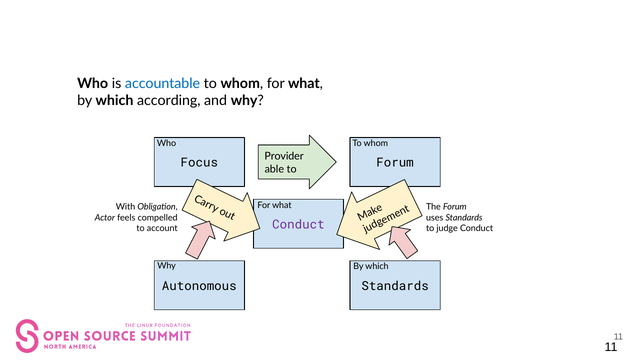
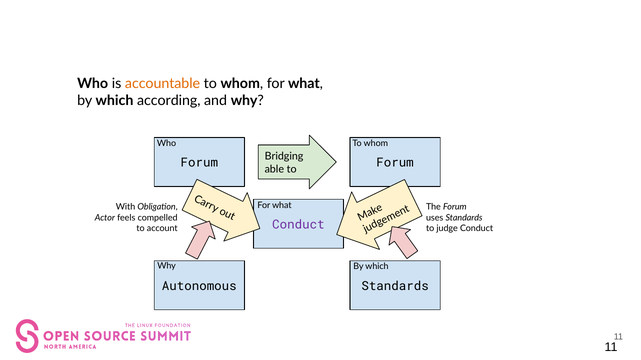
accountable colour: blue -> orange
Provider: Provider -> Bridging
Focus at (199, 163): Focus -> Forum
